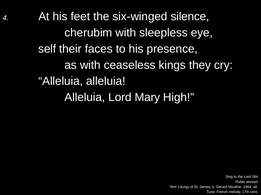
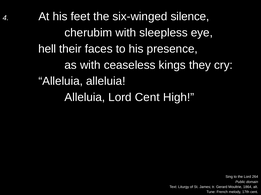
self: self -> hell
Lord Mary: Mary -> Cent
